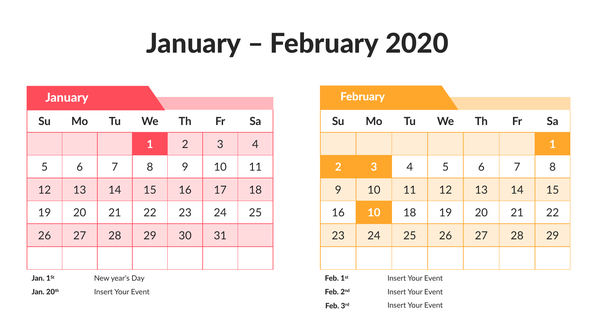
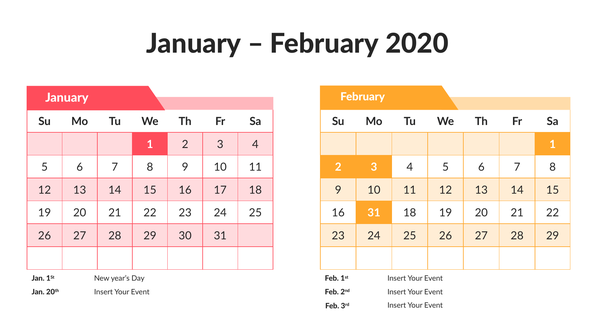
16 10: 10 -> 31
